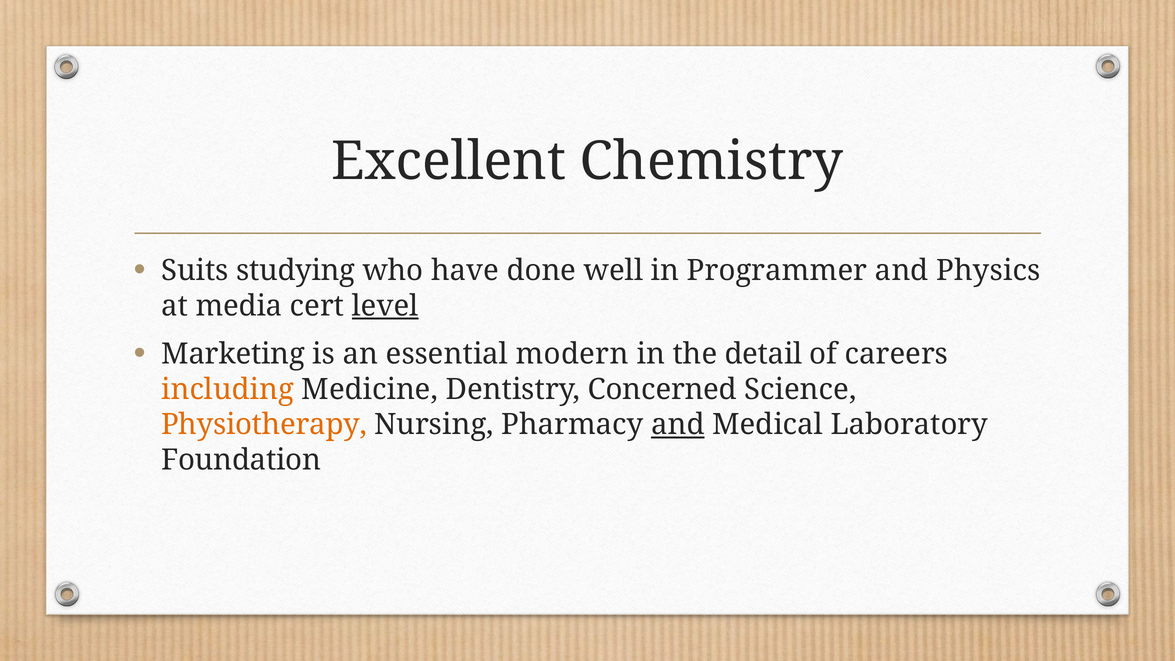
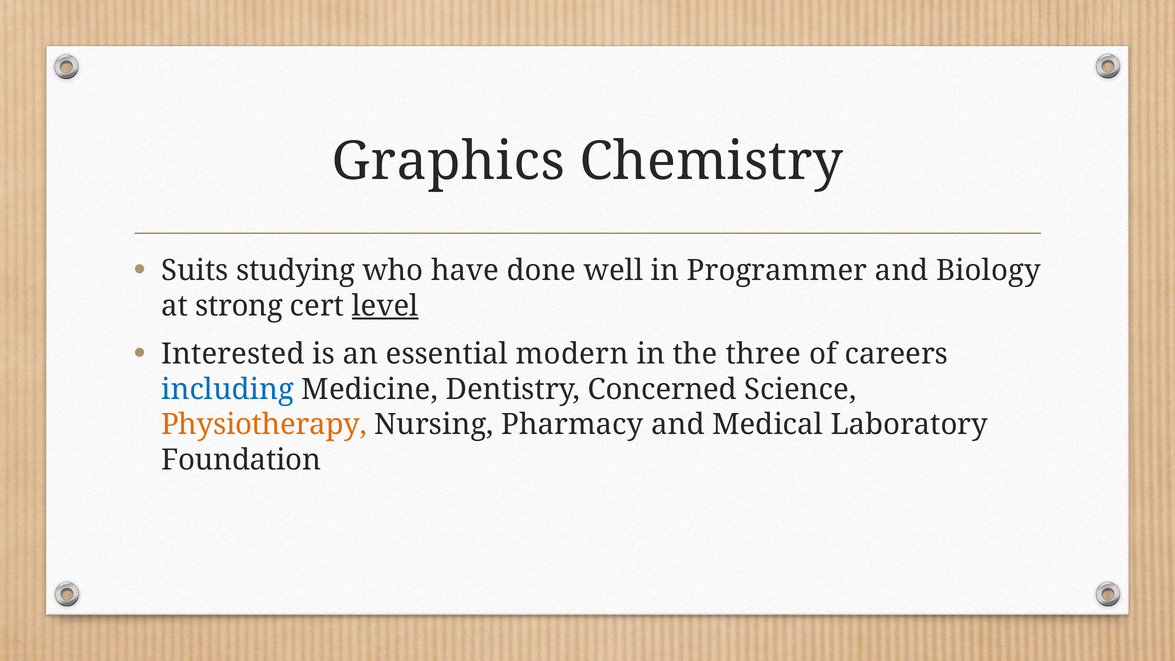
Excellent: Excellent -> Graphics
Physics: Physics -> Biology
media: media -> strong
Marketing: Marketing -> Interested
detail: detail -> three
including colour: orange -> blue
and at (678, 425) underline: present -> none
